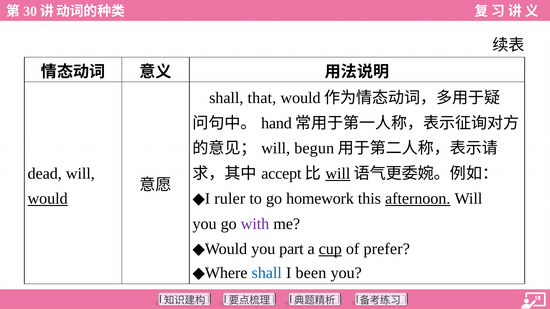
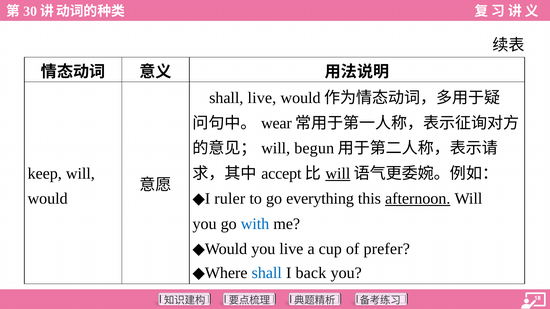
shall that: that -> live
hand: hand -> wear
dead: dead -> keep
homework: homework -> everything
would at (48, 199) underline: present -> none
with colour: purple -> blue
you part: part -> live
cup underline: present -> none
been: been -> back
